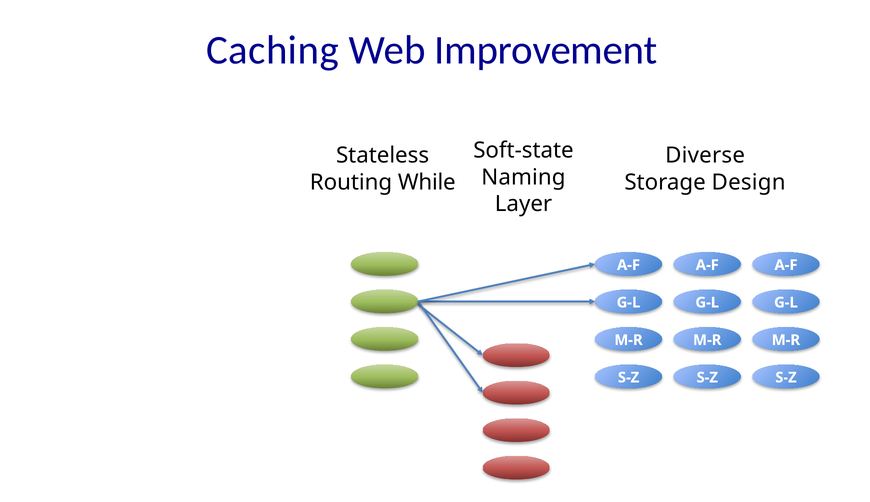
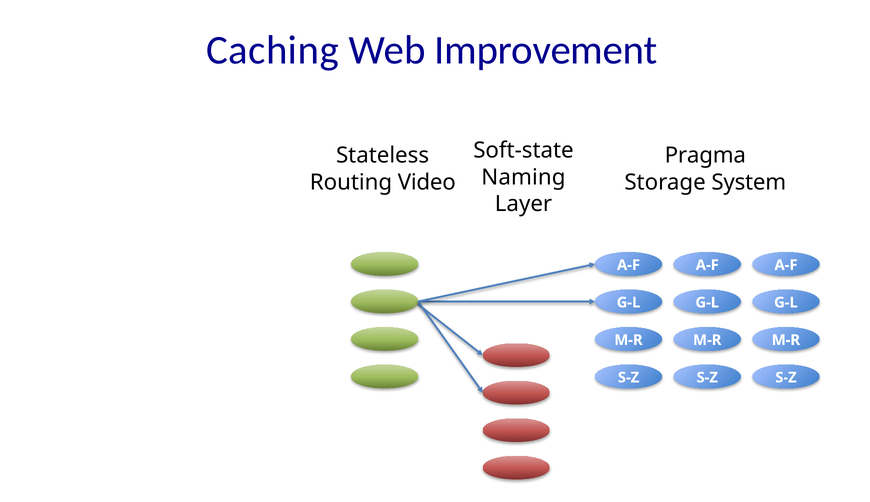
Diverse: Diverse -> Pragma
While: While -> Video
Design: Design -> System
